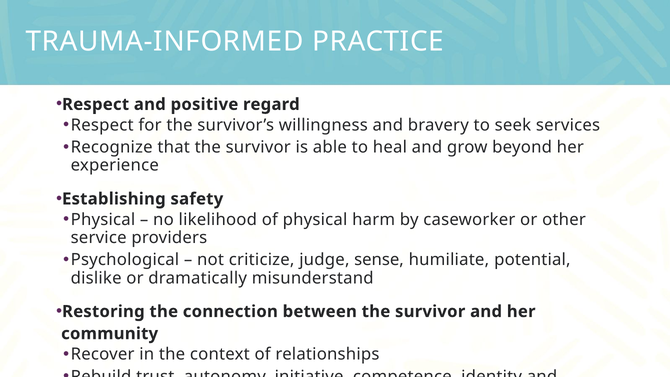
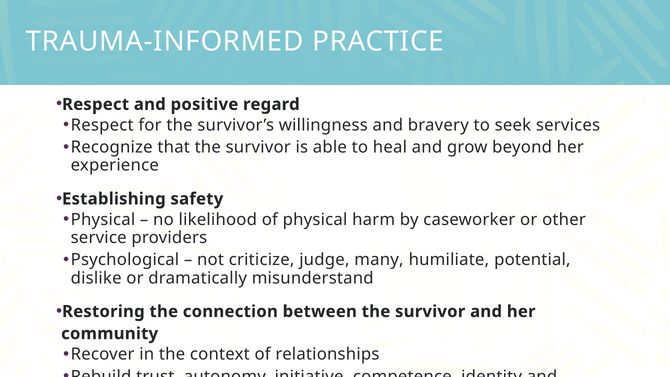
sense: sense -> many
